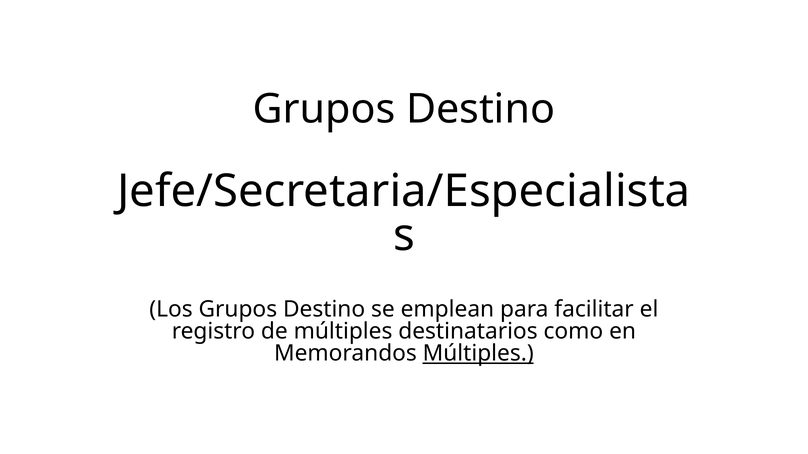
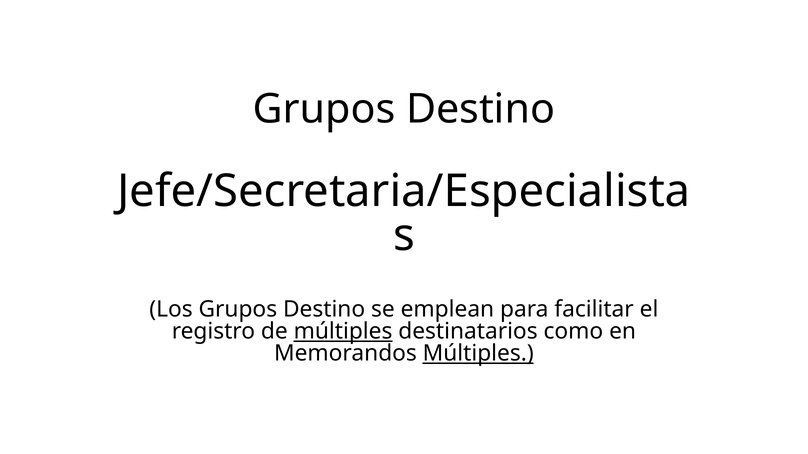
múltiples at (343, 332) underline: none -> present
